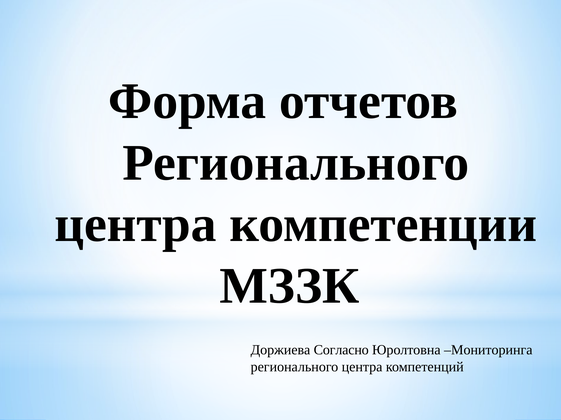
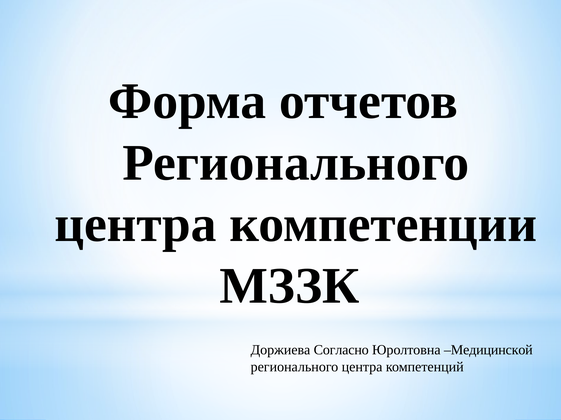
Мониторинга: Мониторинга -> Медицинской
